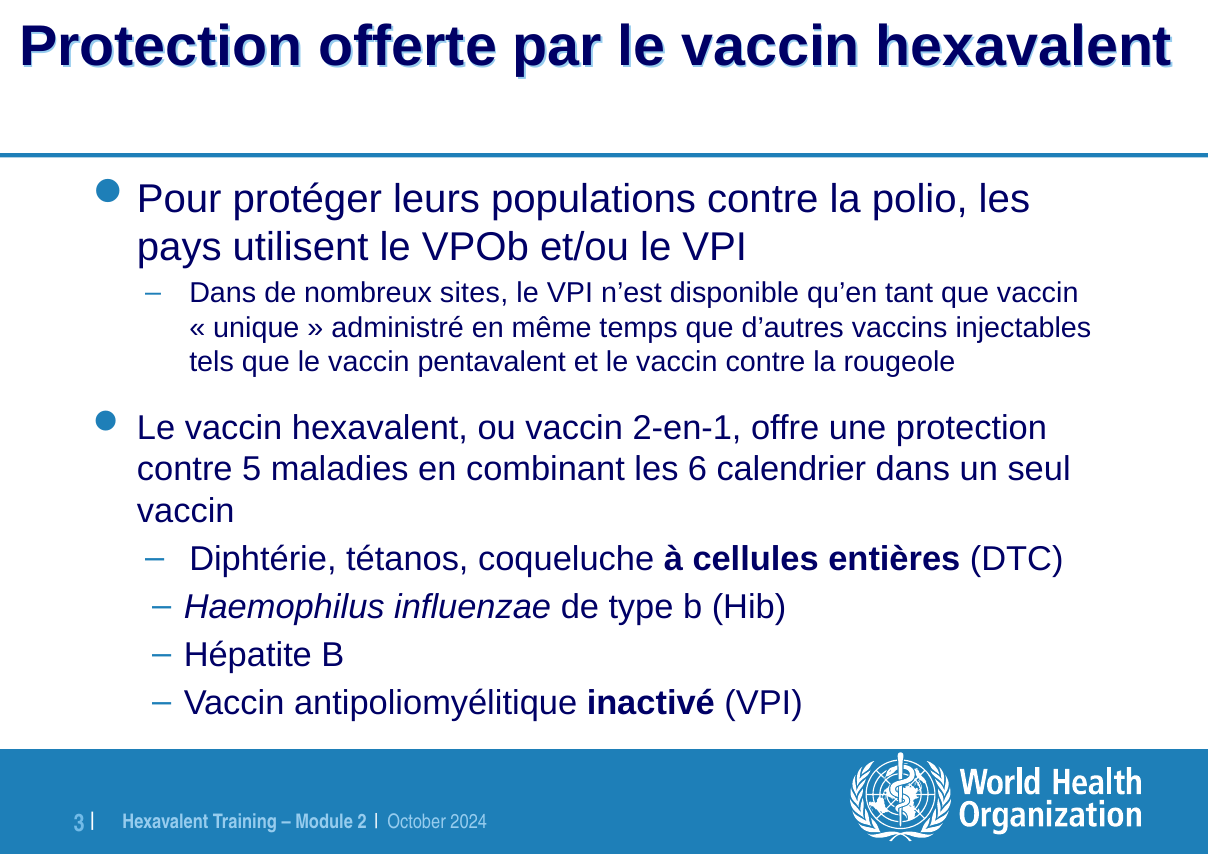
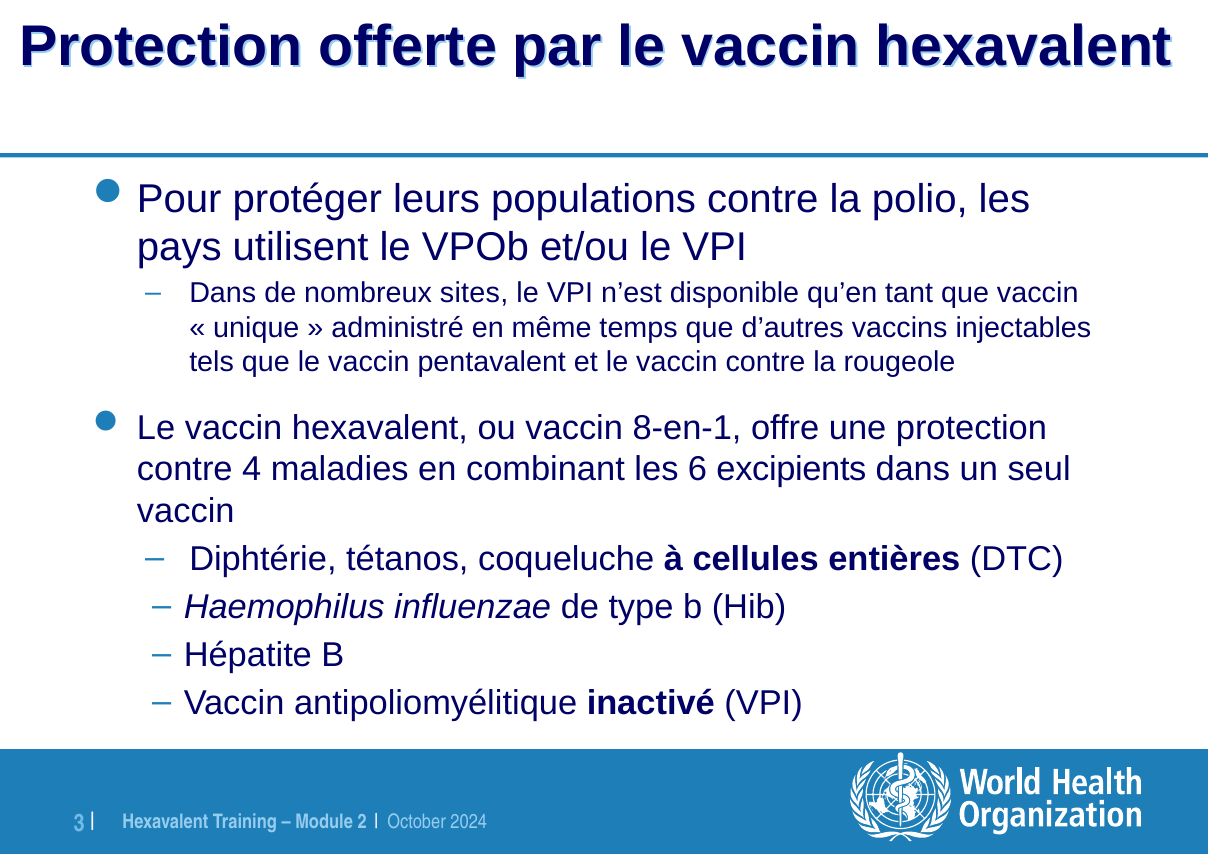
2-en-1: 2-en-1 -> 8-en-1
5: 5 -> 4
calendrier: calendrier -> excipients
